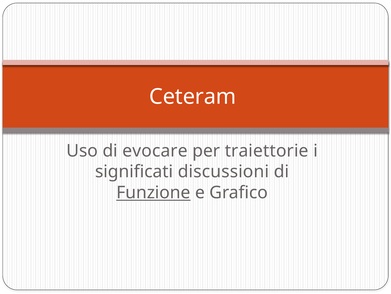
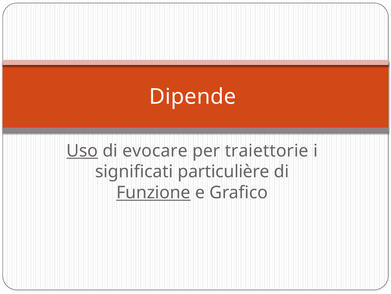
Ceteram: Ceteram -> Dipende
Uso underline: none -> present
discussioni: discussioni -> particulière
